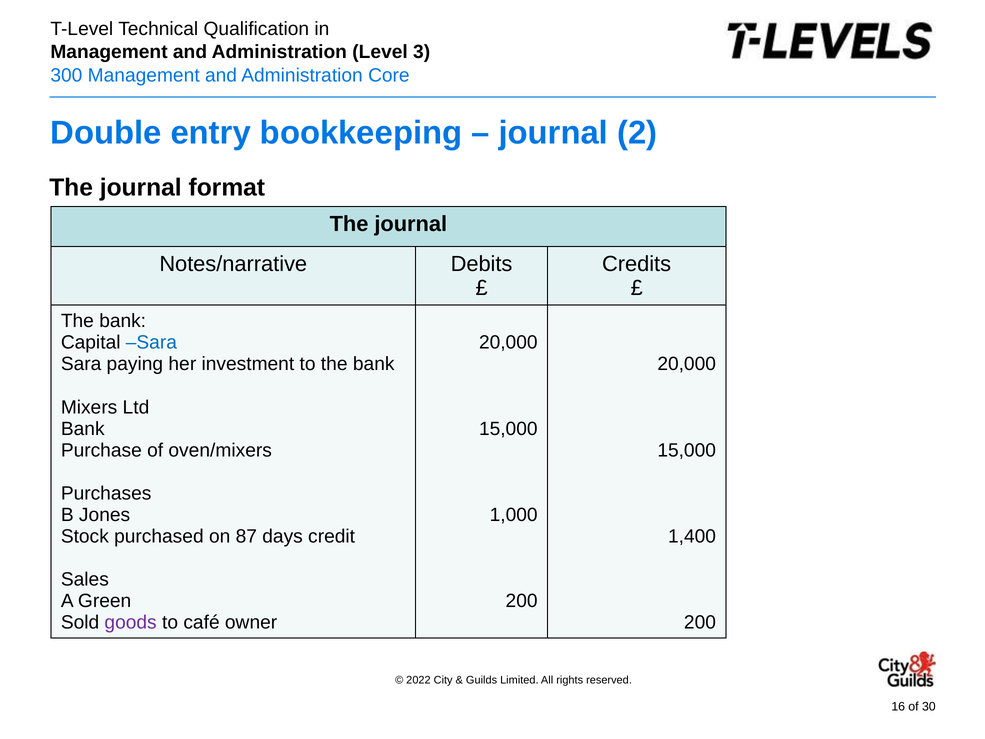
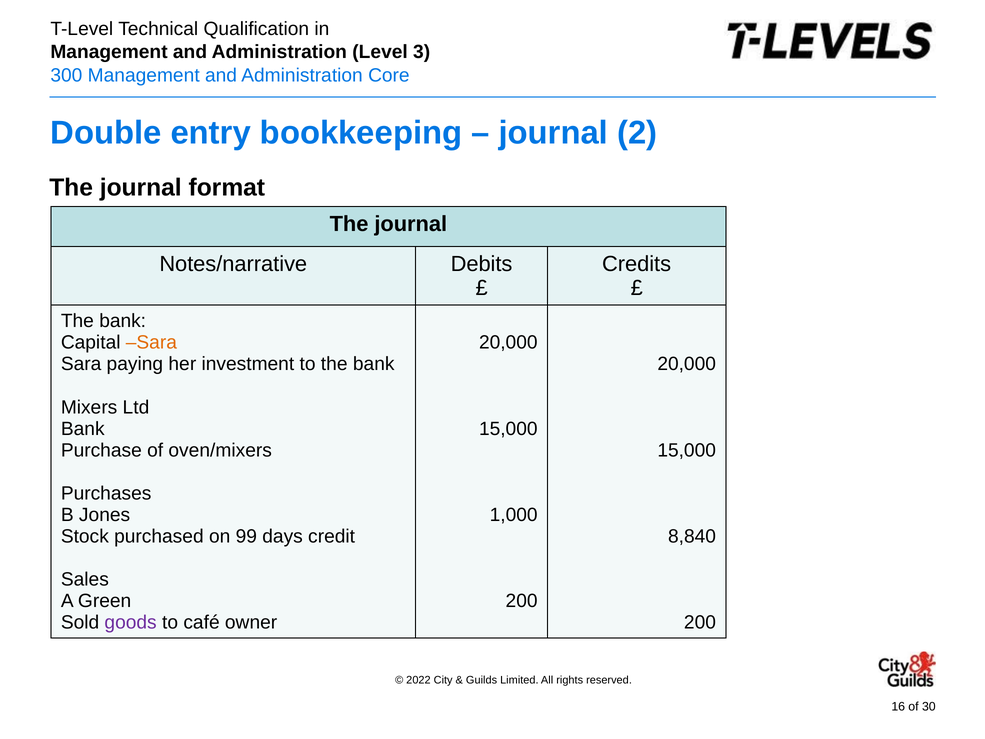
Sara at (151, 342) colour: blue -> orange
87: 87 -> 99
1,400: 1,400 -> 8,840
